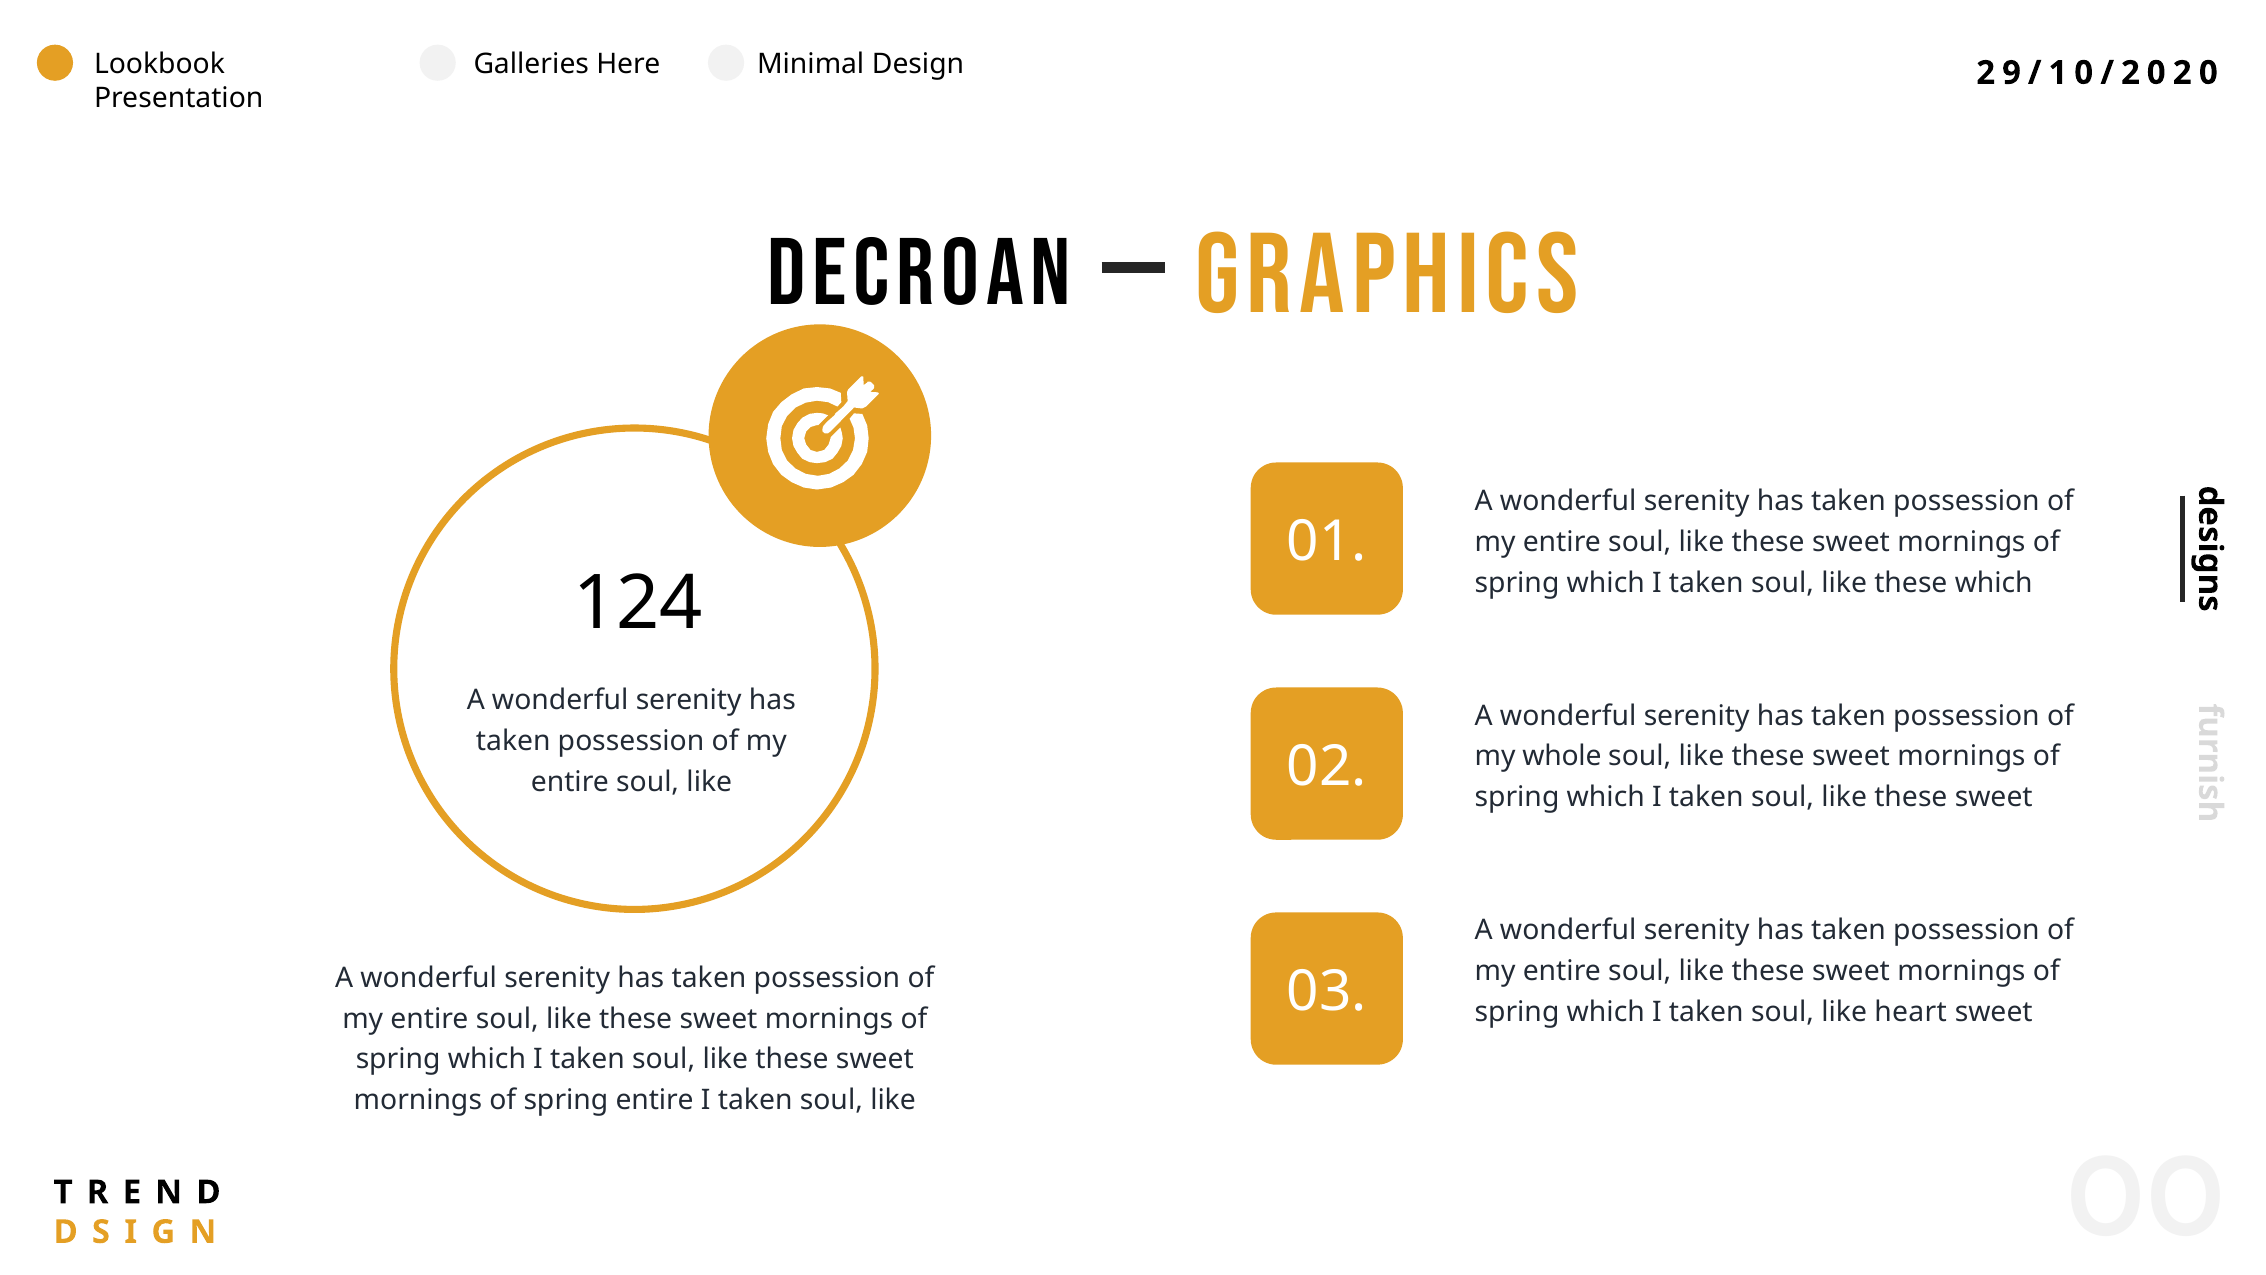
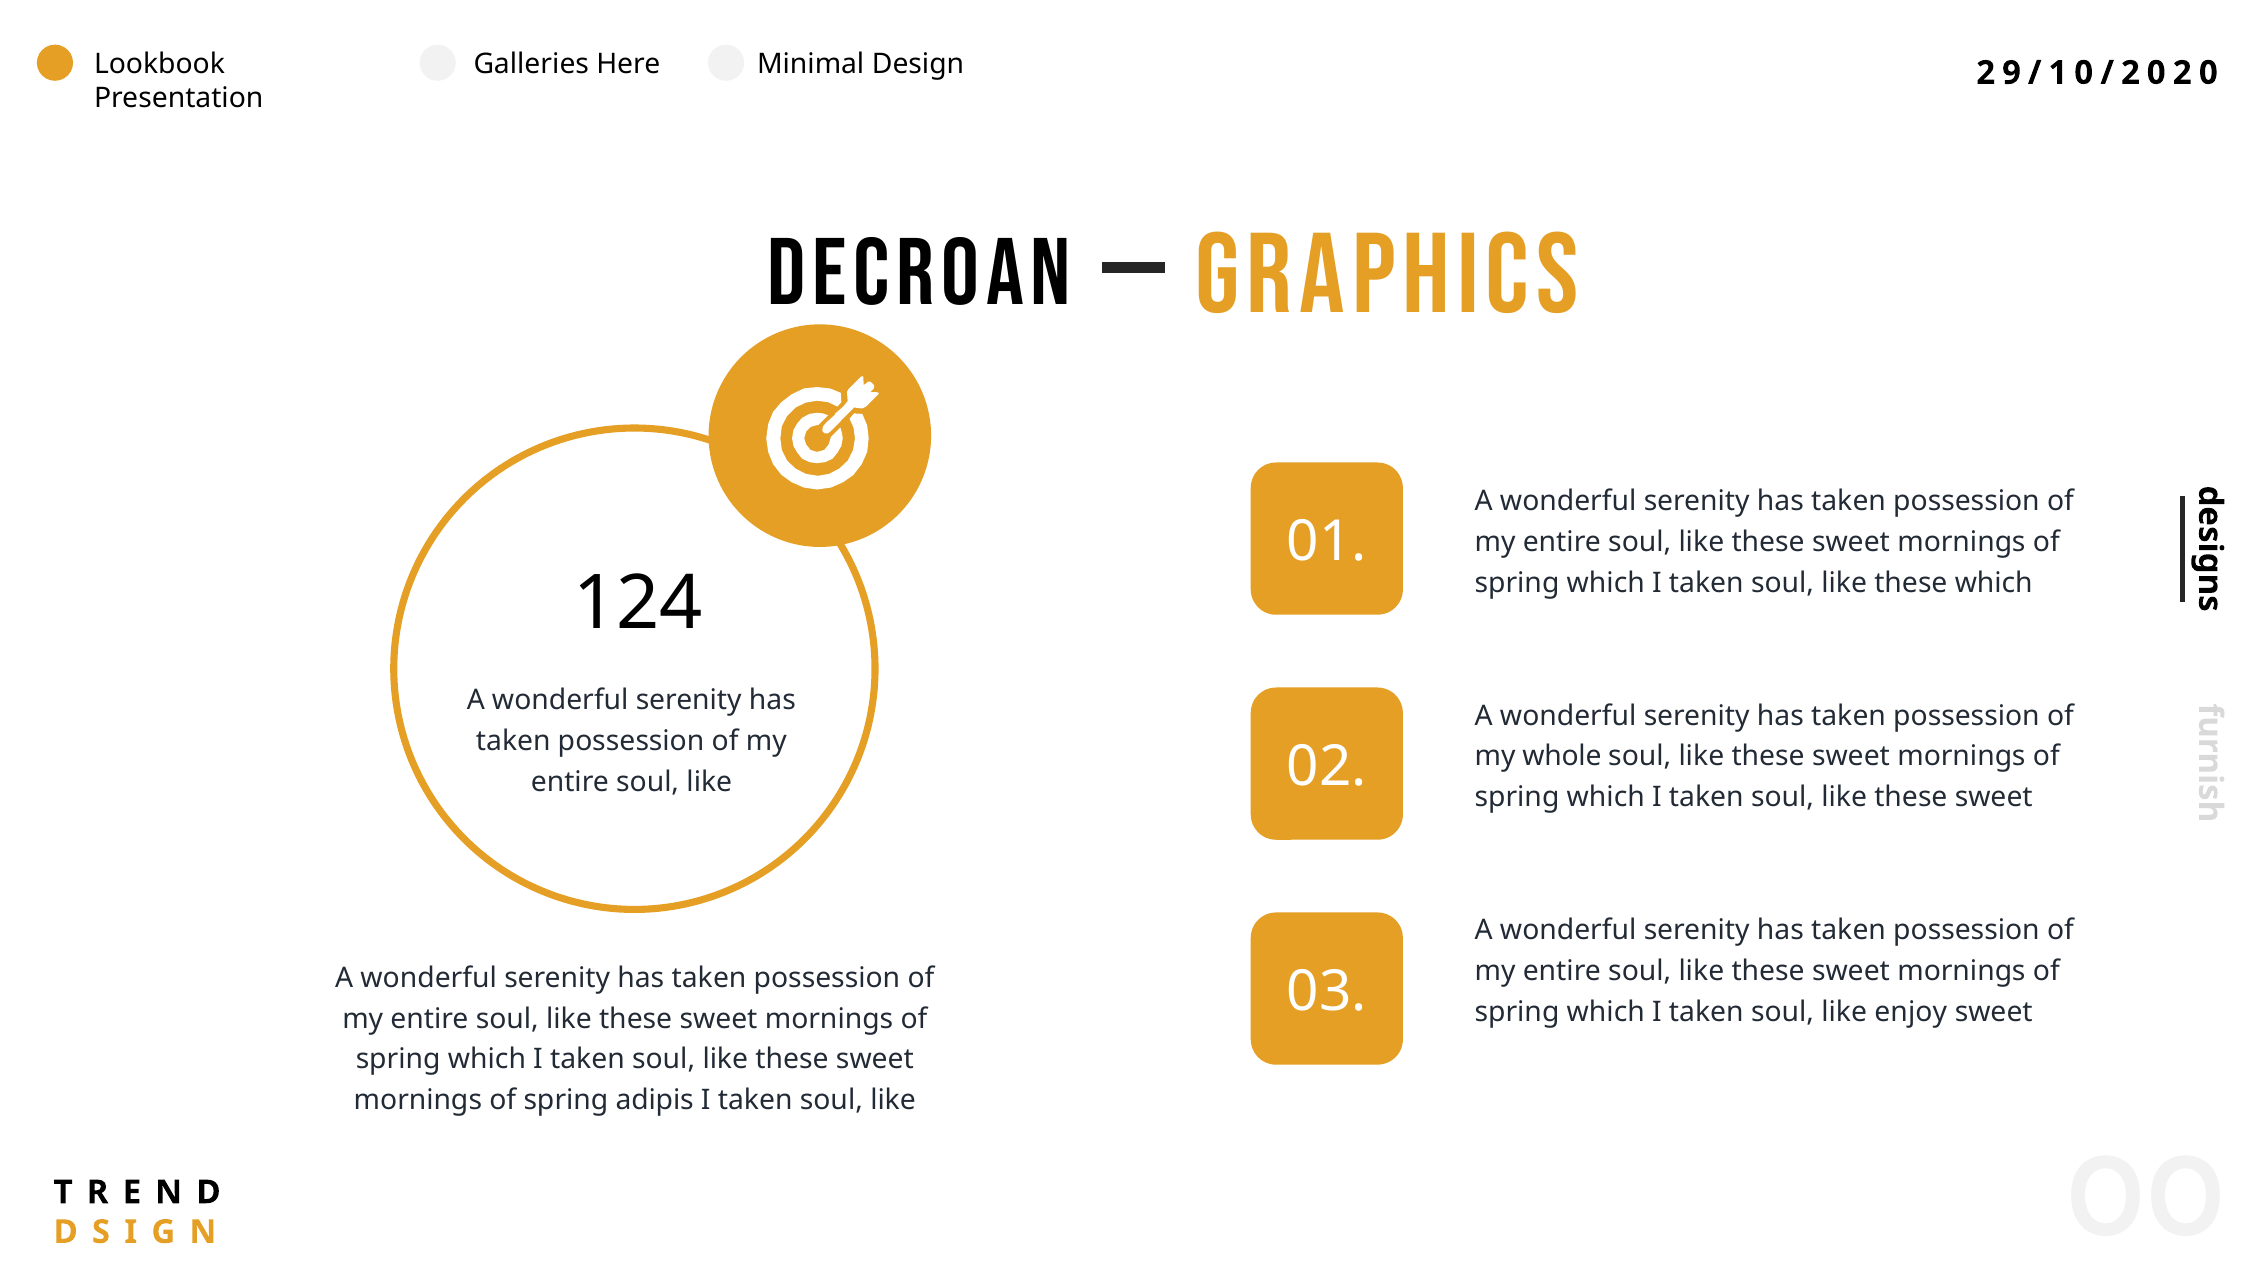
heart: heart -> enjoy
spring entire: entire -> adipis
